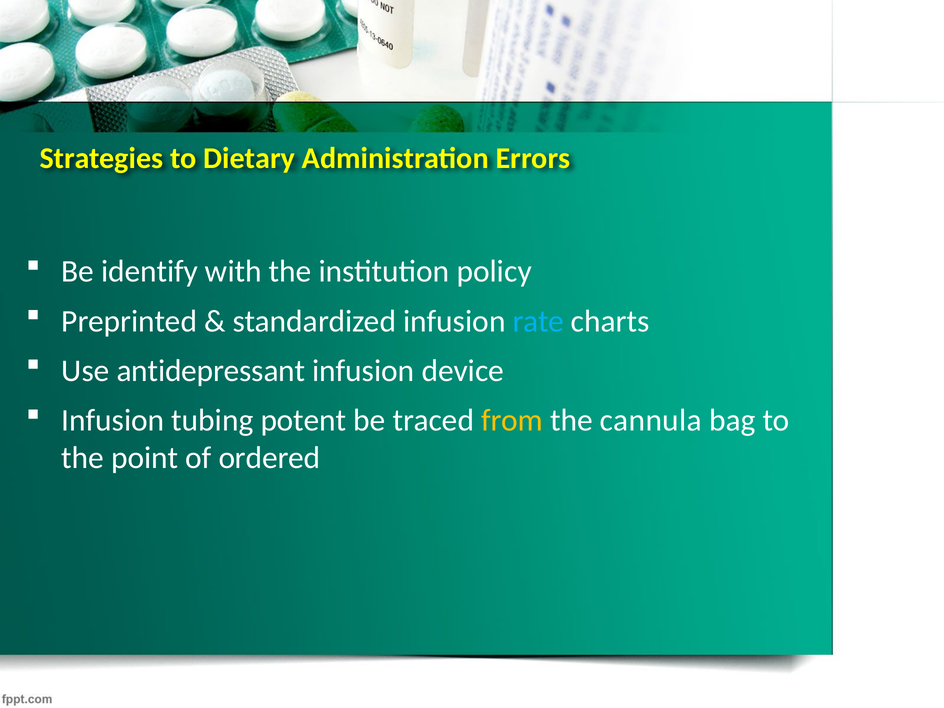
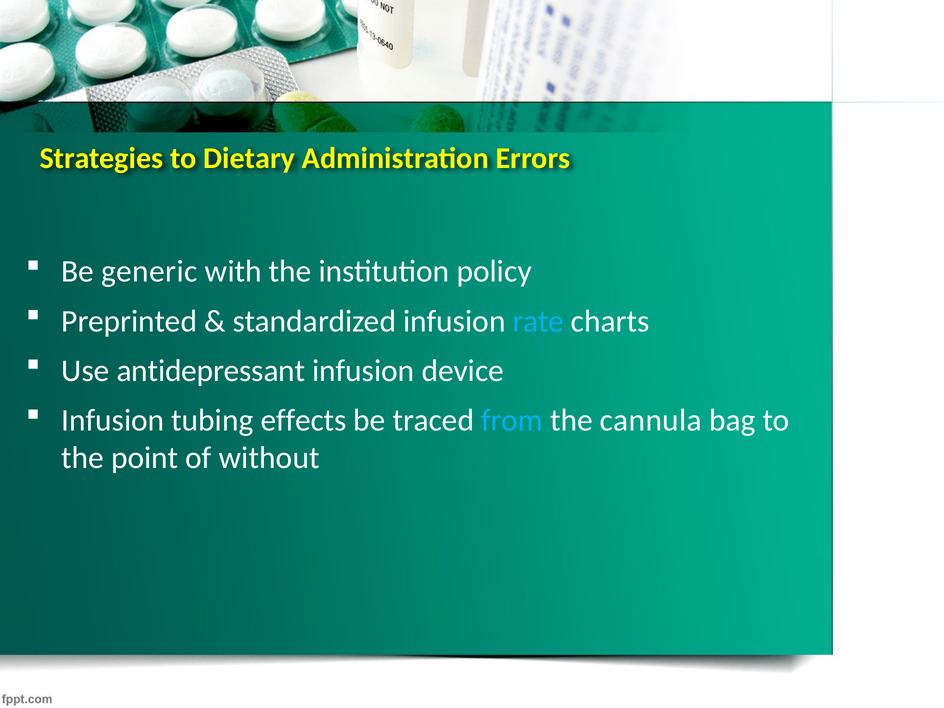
identify: identify -> generic
potent: potent -> effects
from colour: yellow -> light blue
ordered: ordered -> without
